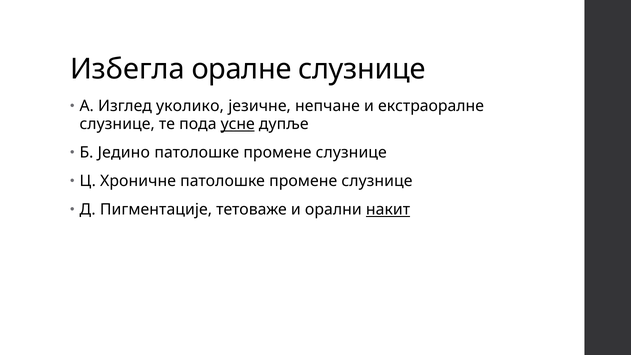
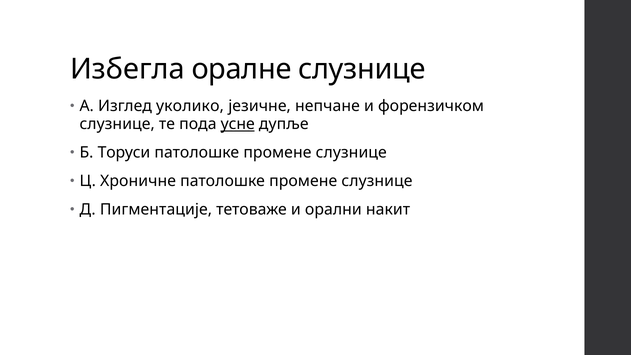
екстраоралне: екстраоралне -> форензичком
Једино: Једино -> Торуси
накит underline: present -> none
